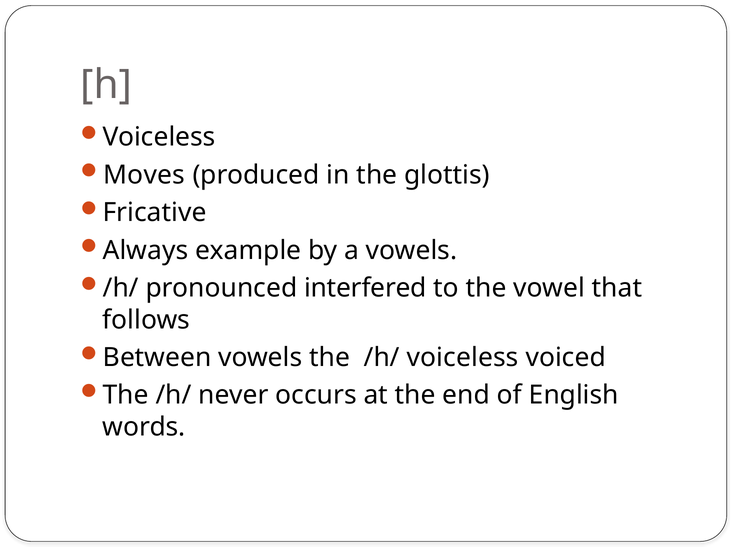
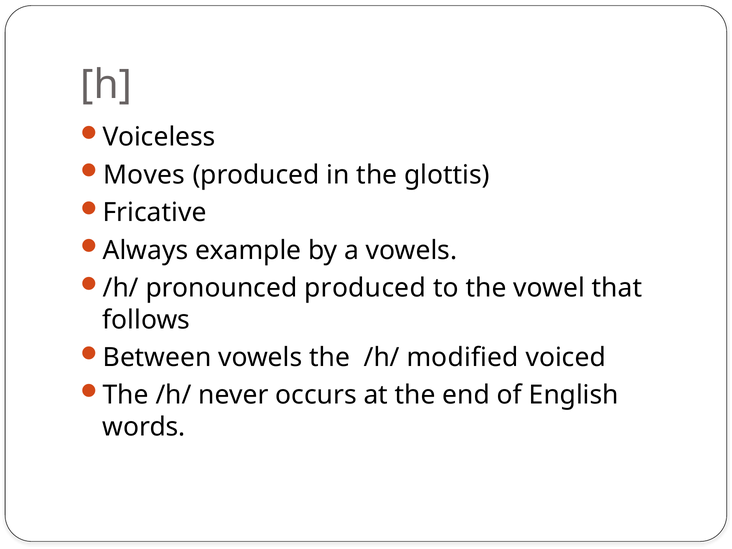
pronounced interfered: interfered -> produced
/h/ voiceless: voiceless -> modified
